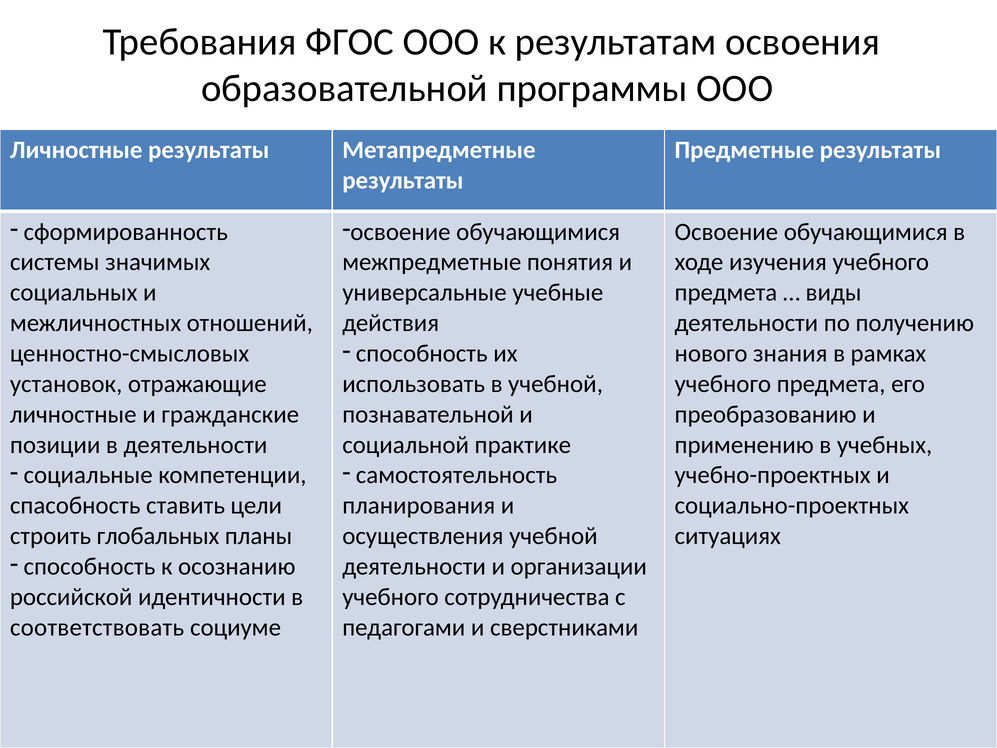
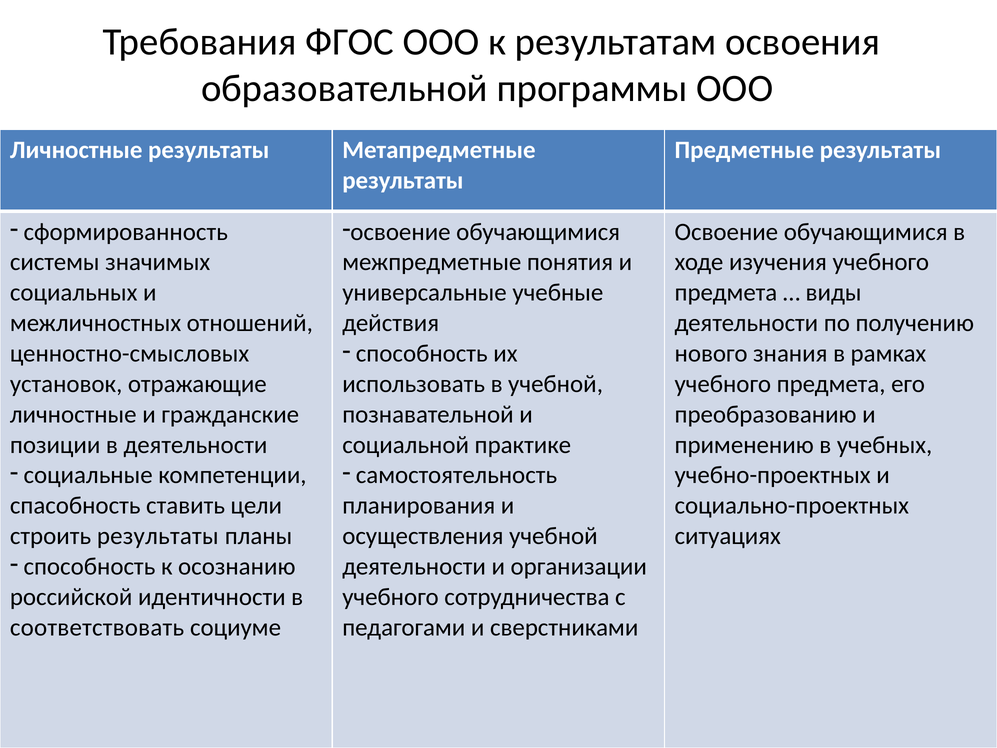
строить глобальных: глобальных -> результаты
